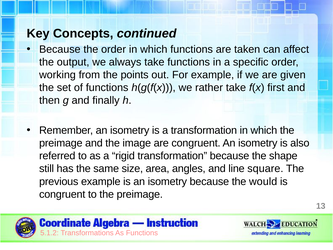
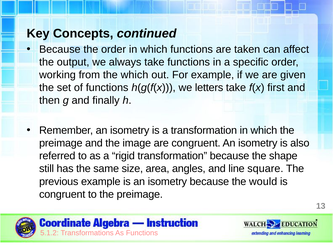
the points: points -> which
rather: rather -> letters
